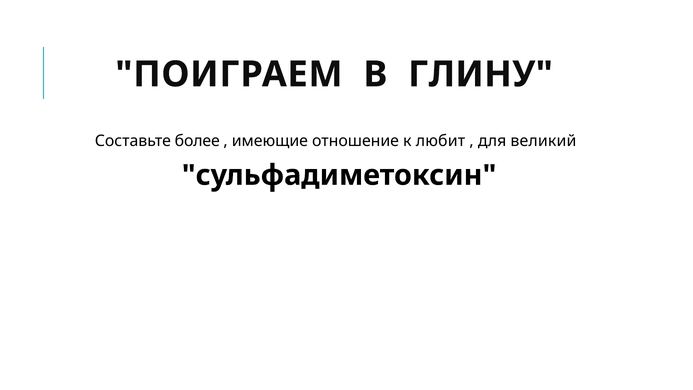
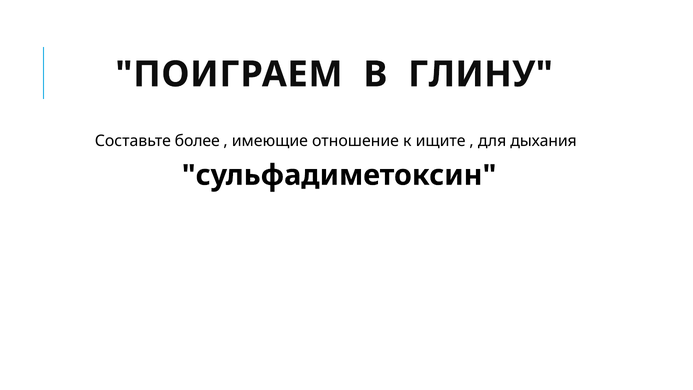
любит: любит -> ищите
великий: великий -> дыхания
